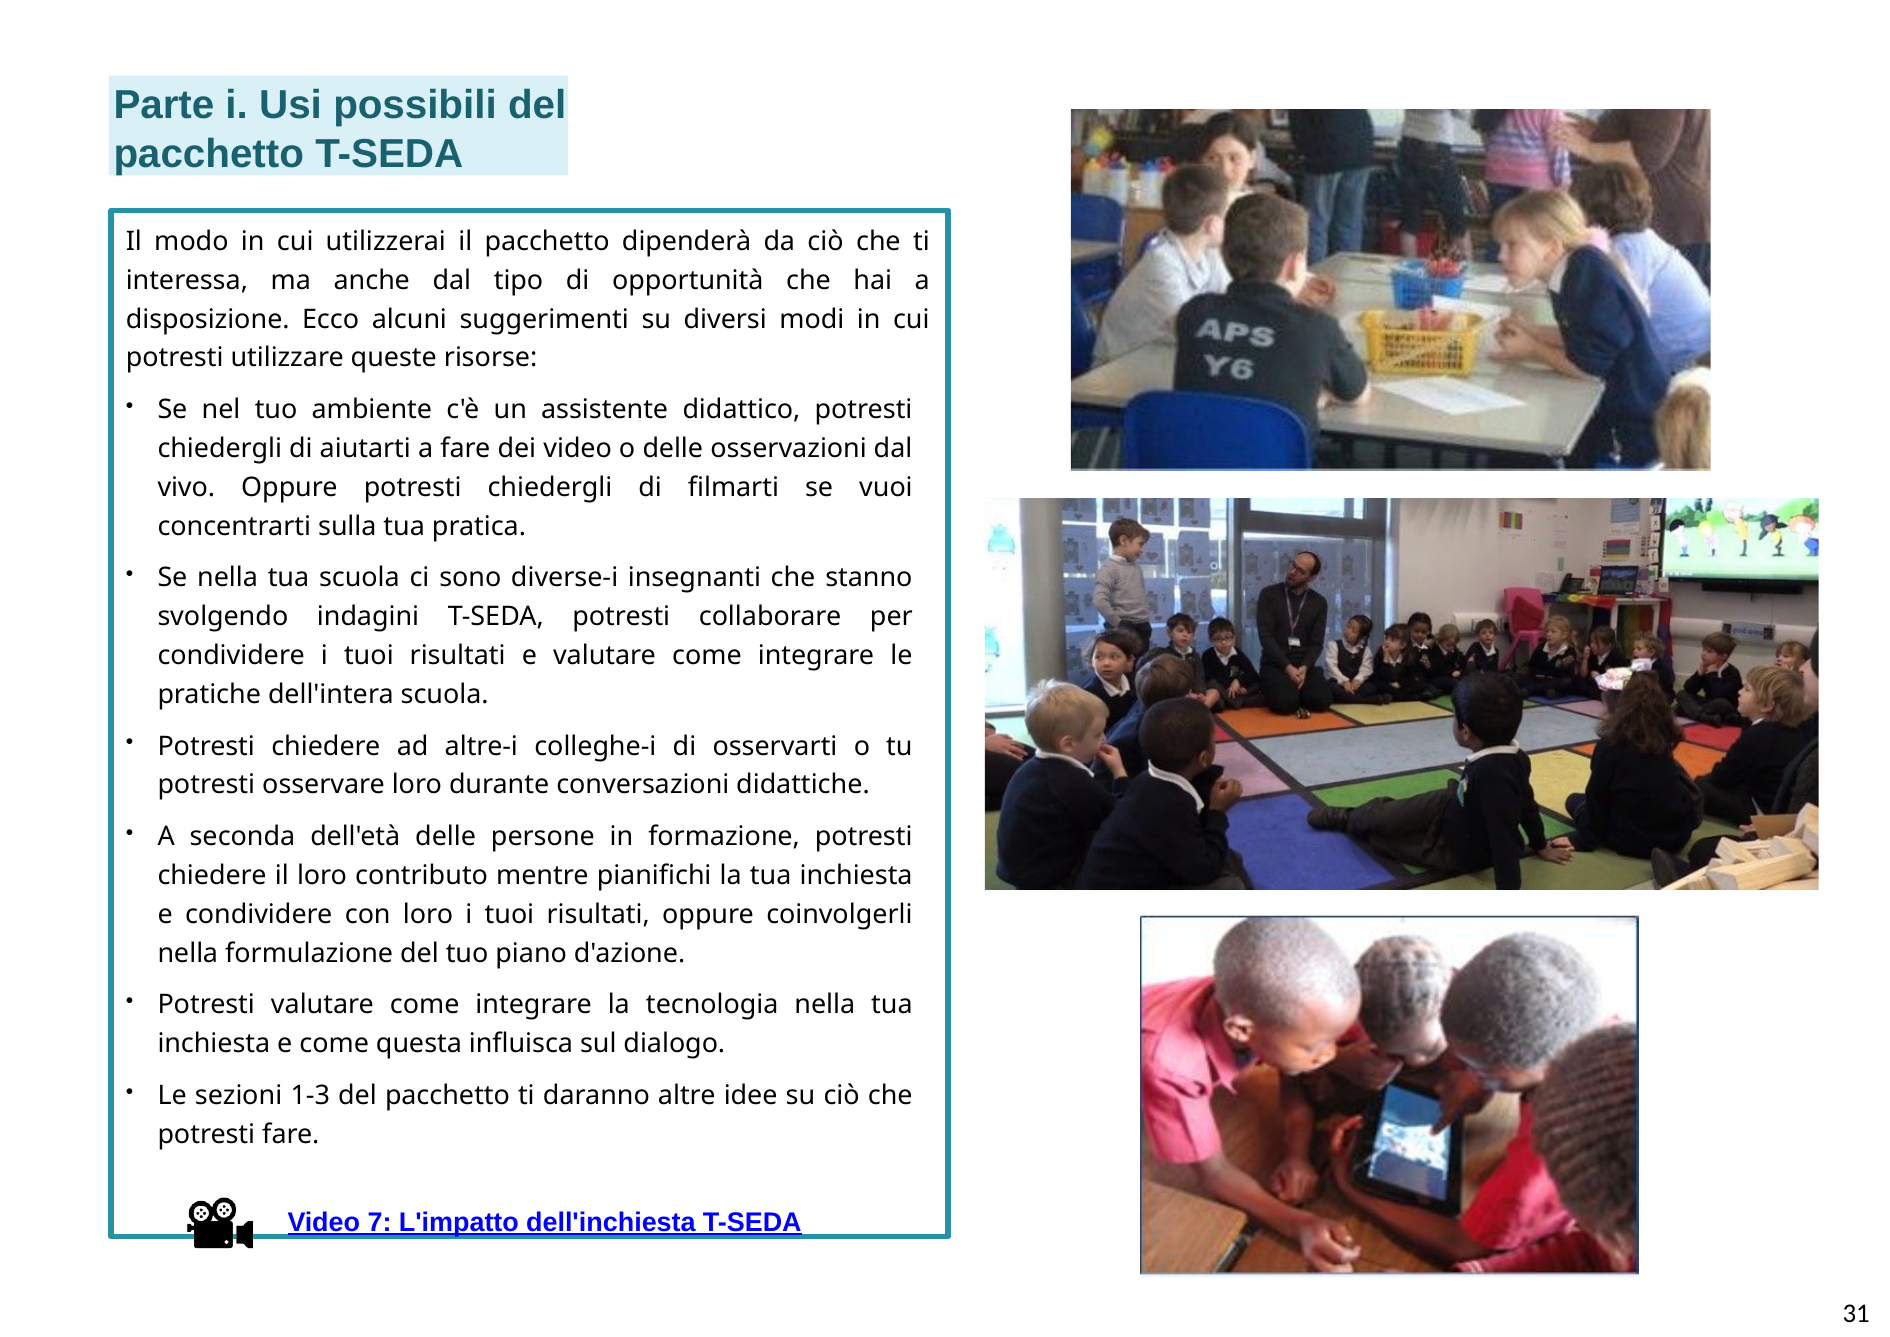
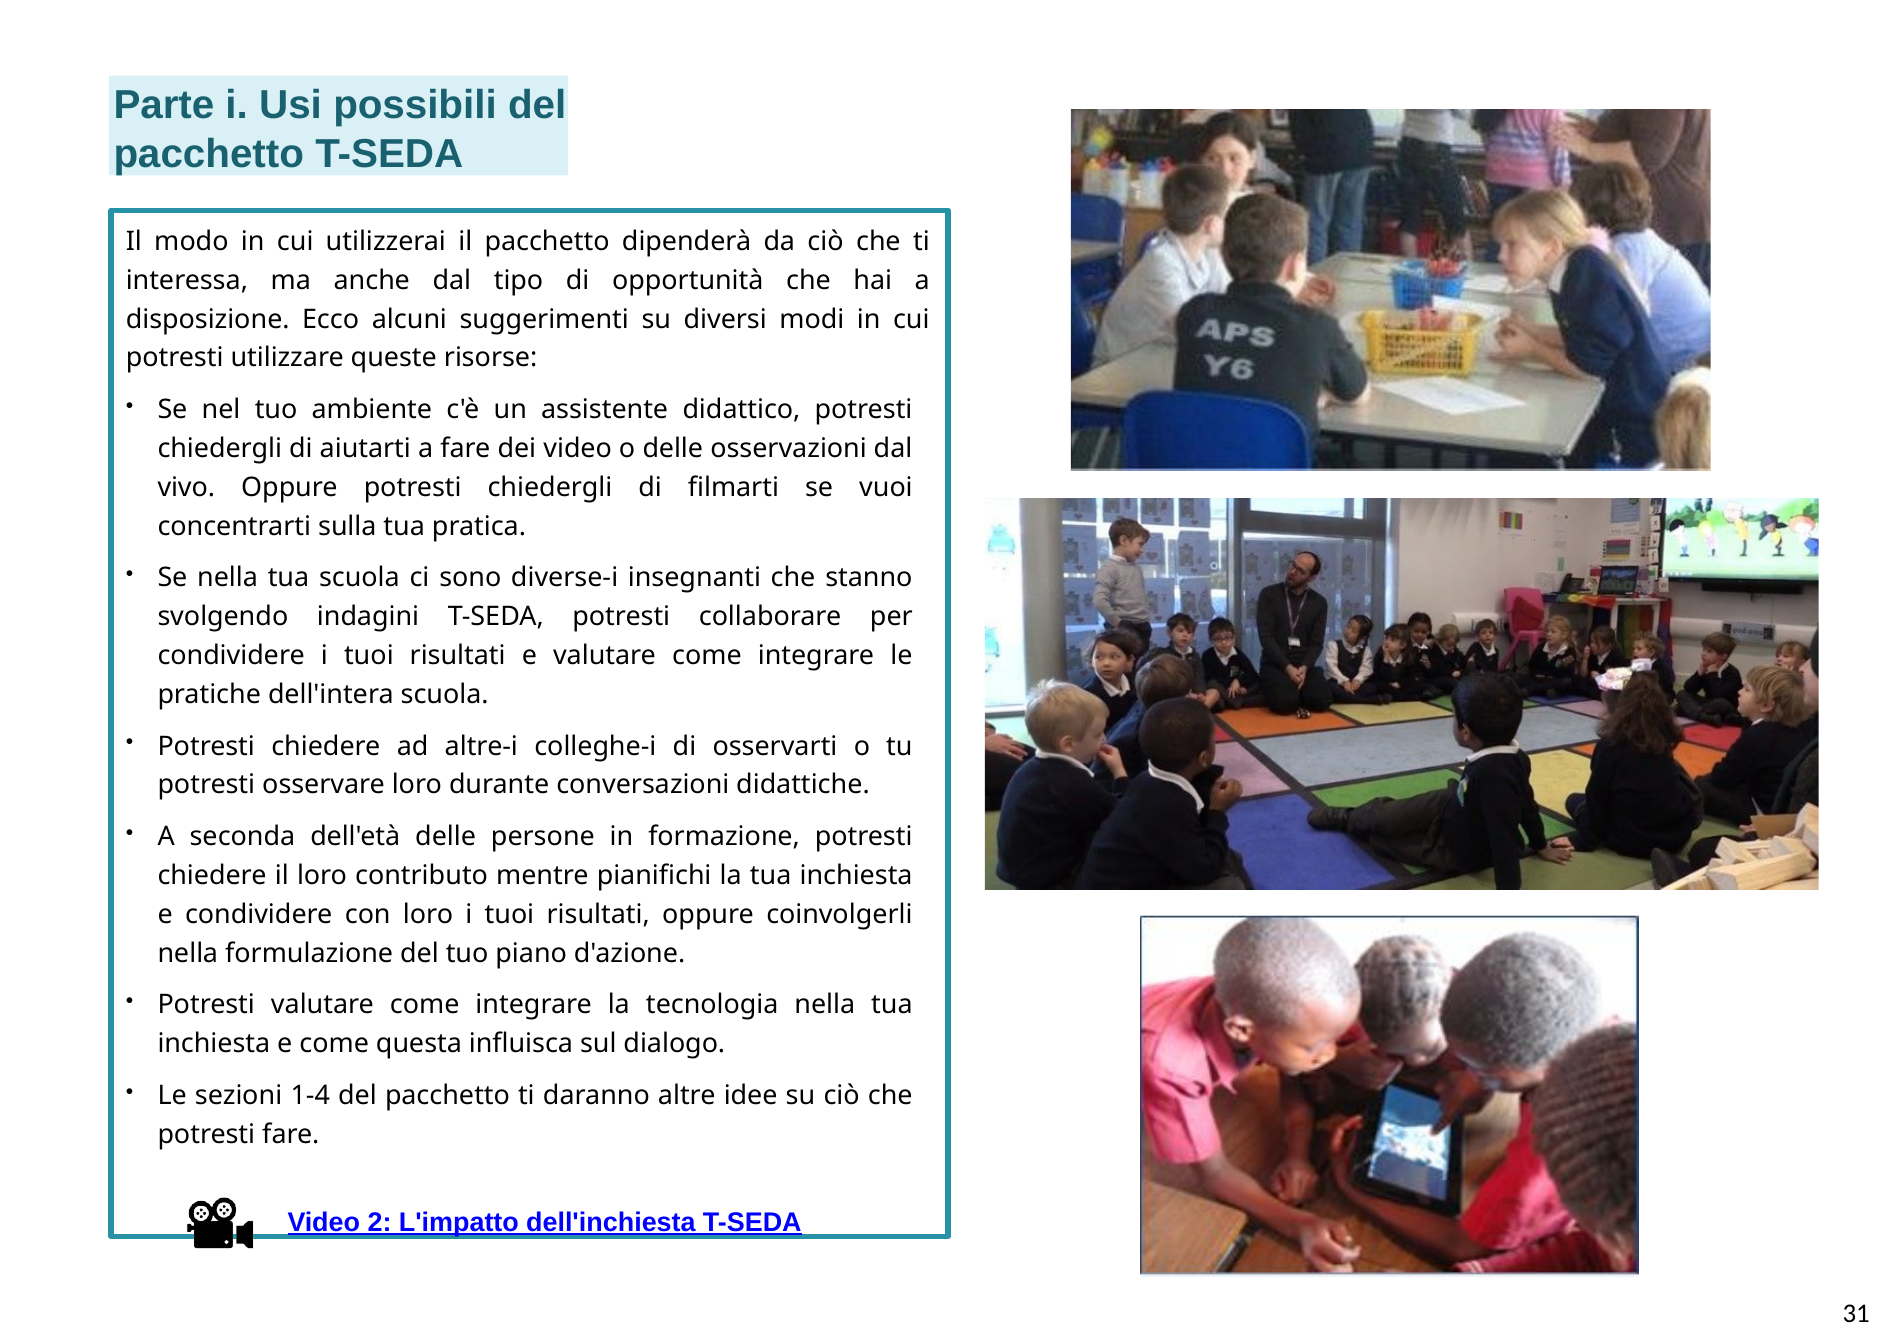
1-3: 1-3 -> 1-4
7: 7 -> 2
